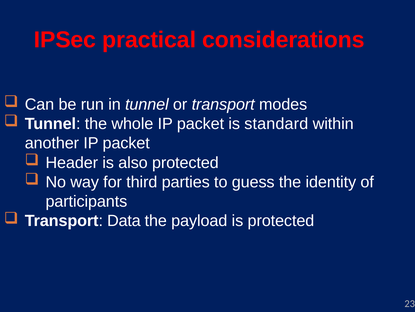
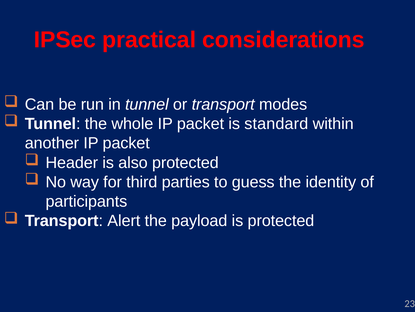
Data: Data -> Alert
